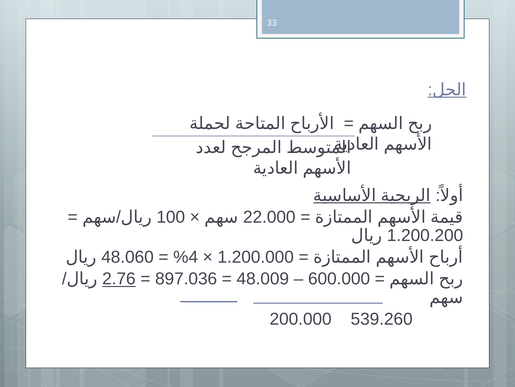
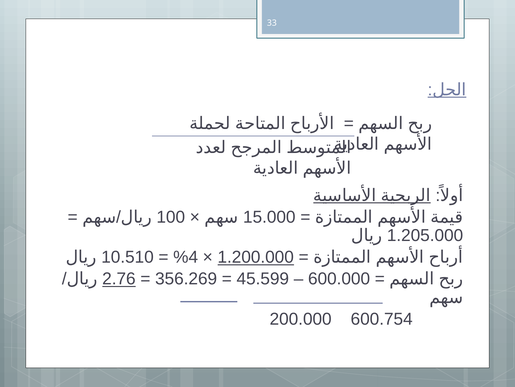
22.000: 22.000 -> 15.000
1.200.200: 1.200.200 -> 1.205.000
48.060: 48.060 -> 10.510
1.200.000 underline: none -> present
897.036: 897.036 -> 356.269
48.009: 48.009 -> 45.599
539.260: 539.260 -> 600.754
